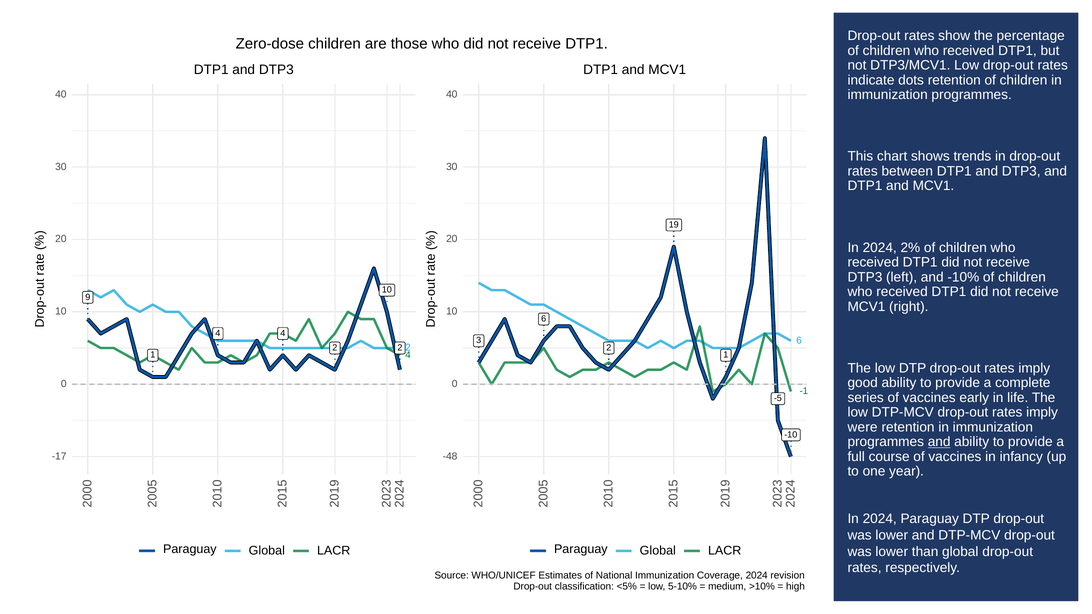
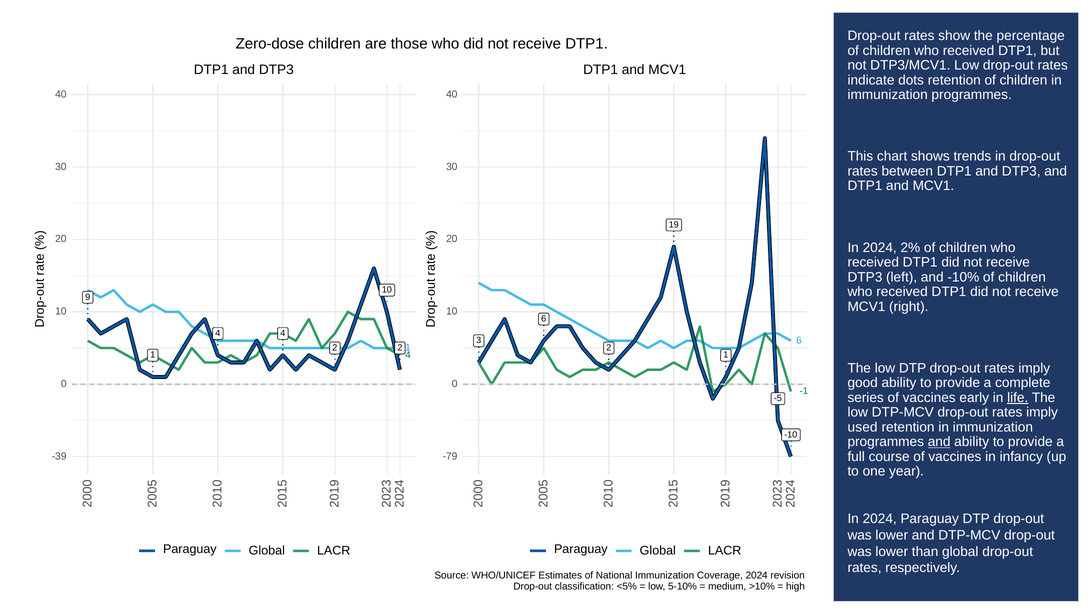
2 2: 2 -> 1
life underline: none -> present
were: were -> used
-17: -17 -> -39
-48: -48 -> -79
